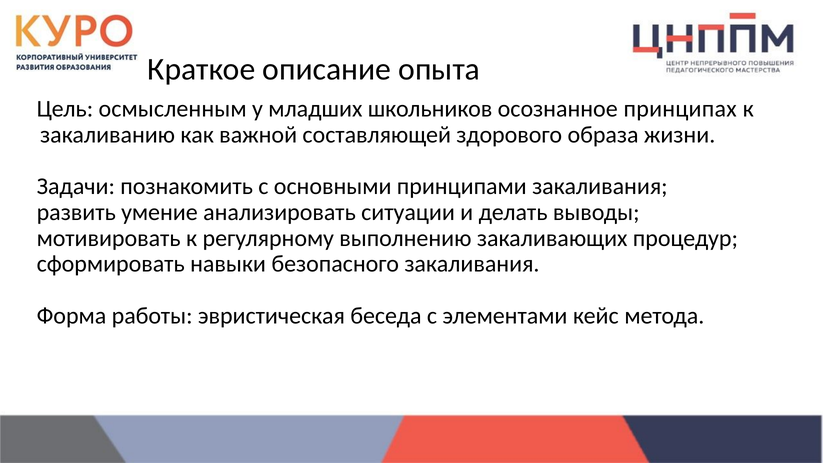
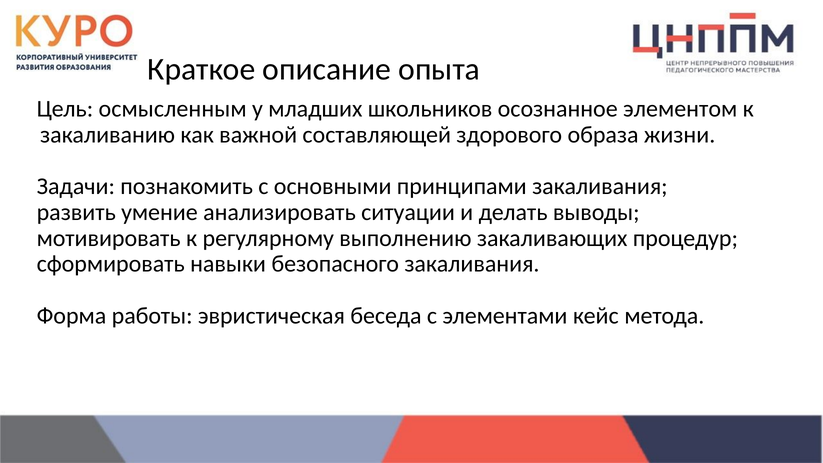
принципах: принципах -> элементом
